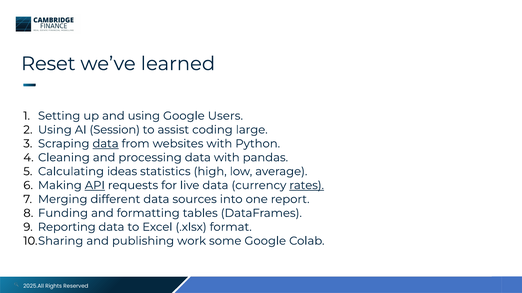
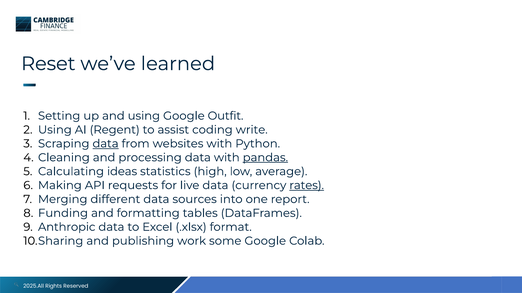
Users: Users -> Outfit
Session: Session -> Regent
large: large -> write
pandas underline: none -> present
API underline: present -> none
Reporting: Reporting -> Anthropic
